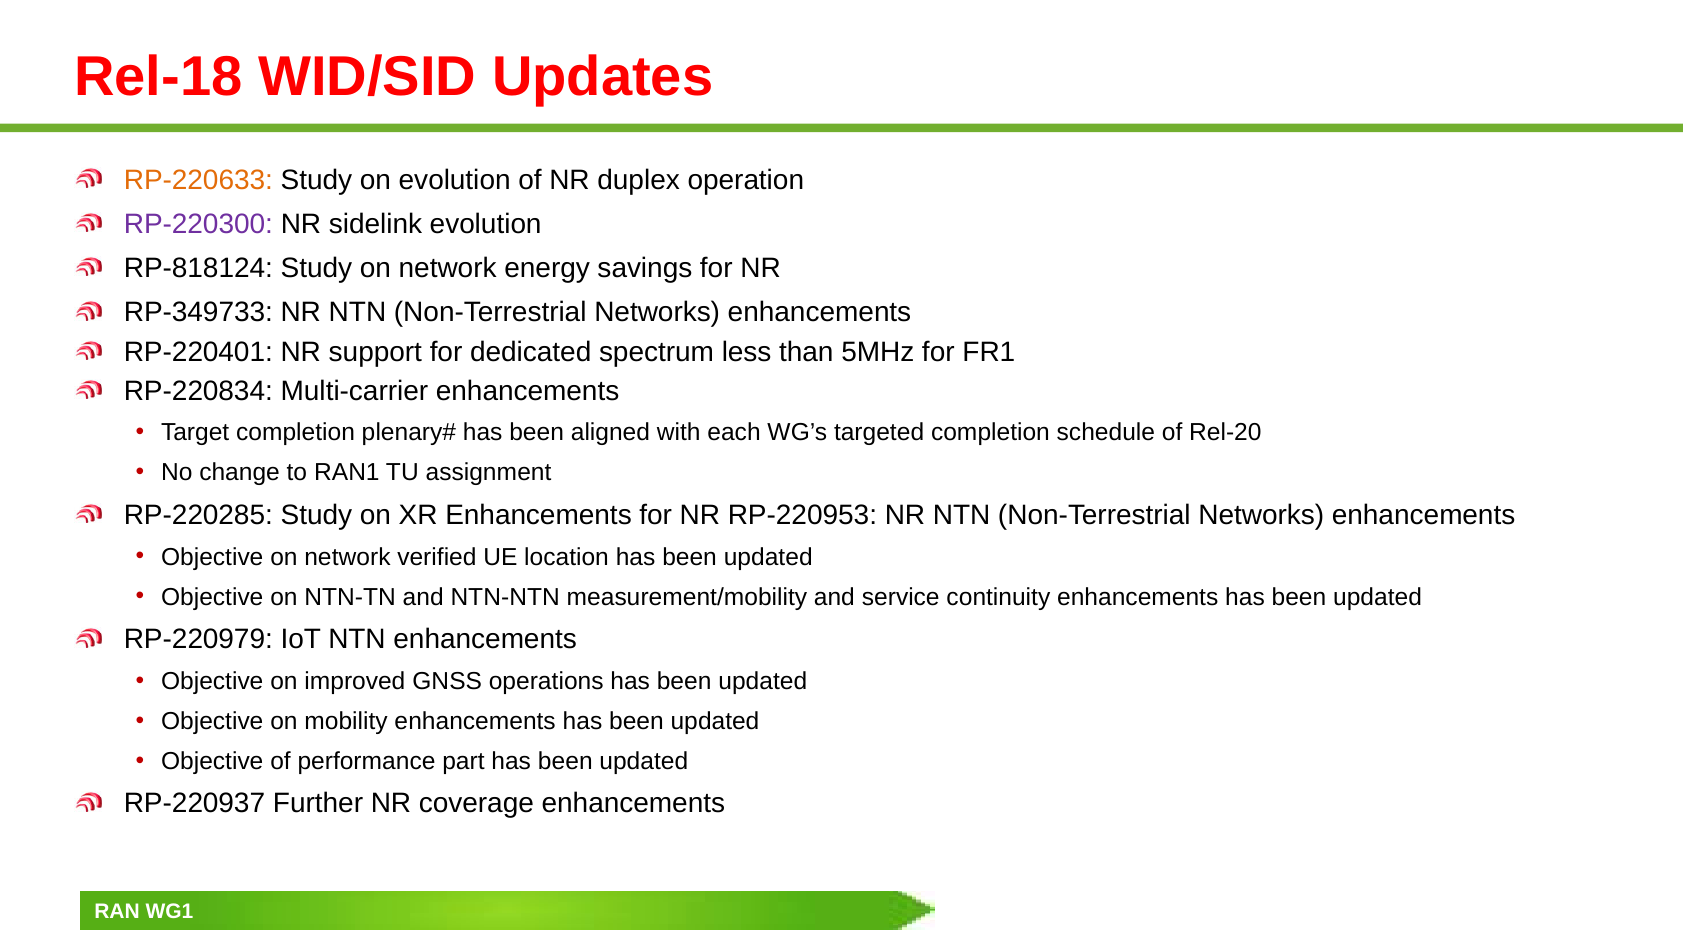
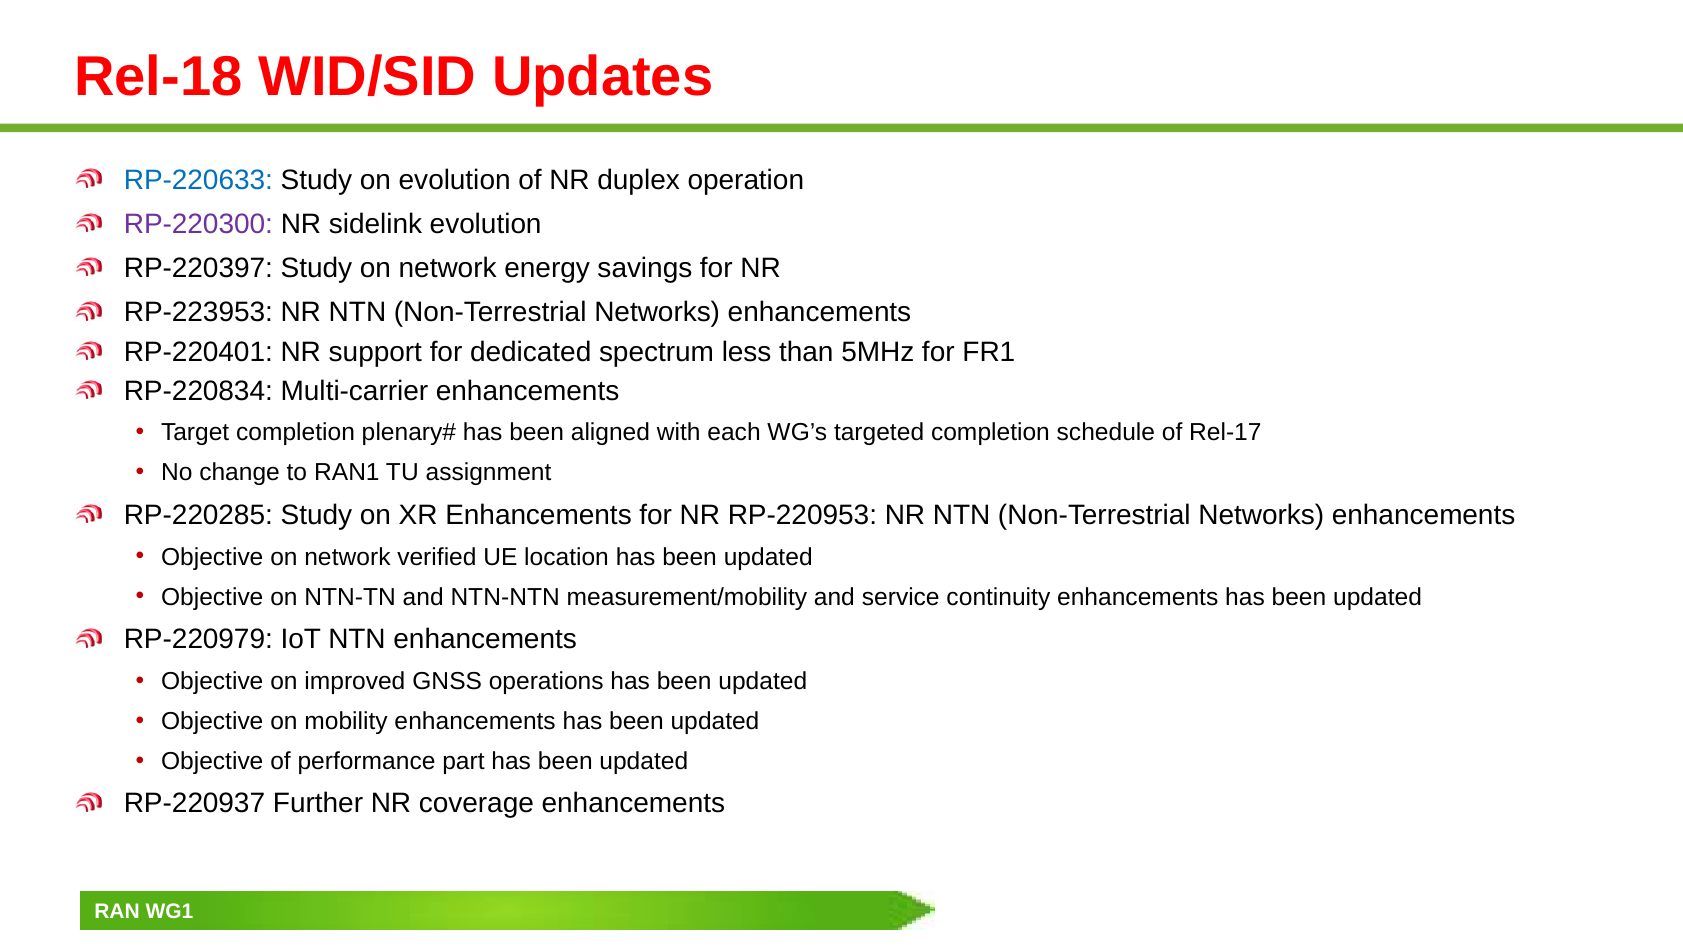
RP-220633 colour: orange -> blue
RP-818124: RP-818124 -> RP-220397
RP-349733: RP-349733 -> RP-223953
Rel-20: Rel-20 -> Rel-17
